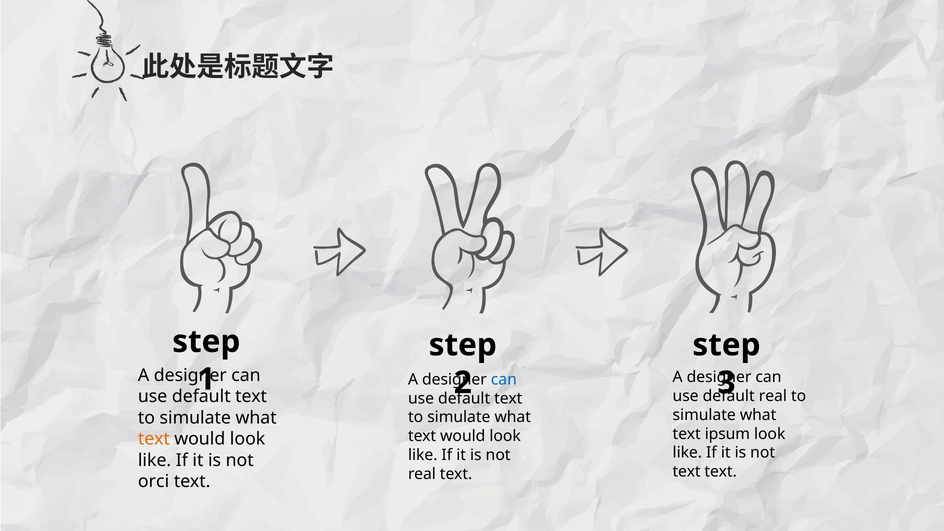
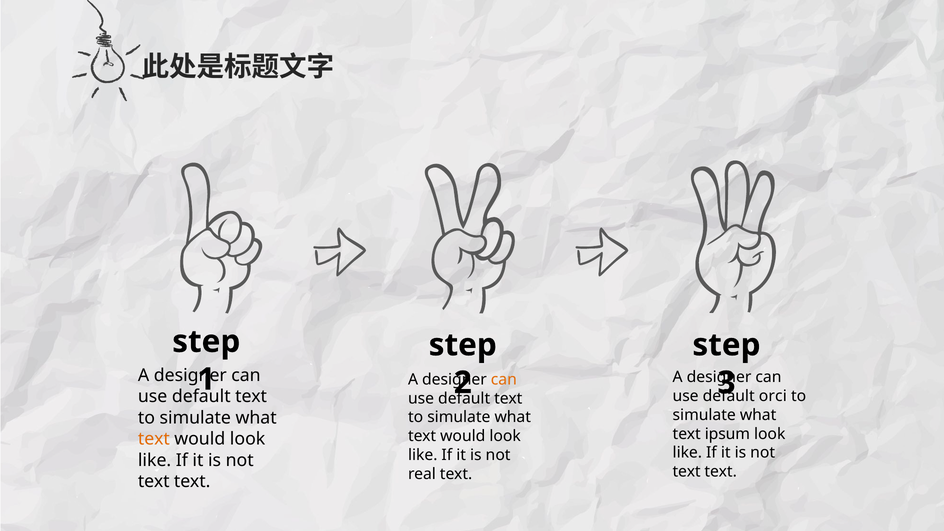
can at (504, 380) colour: blue -> orange
real at (773, 396): real -> orci
orci at (154, 481): orci -> text
